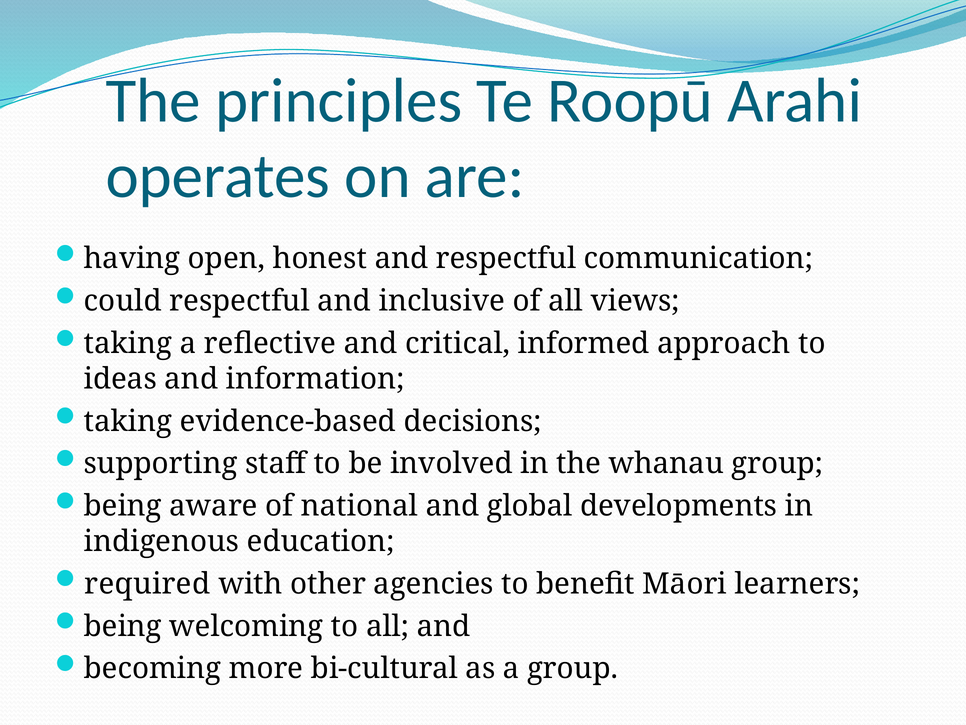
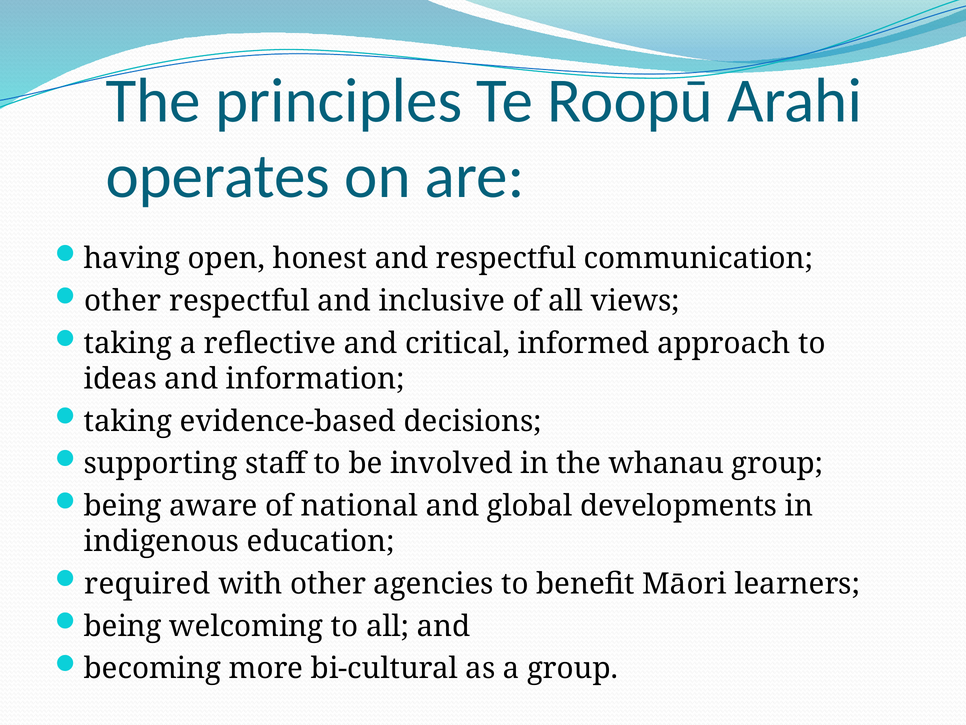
could at (123, 301): could -> other
